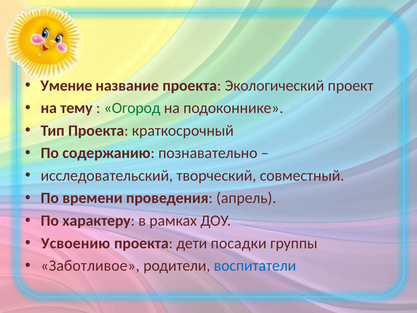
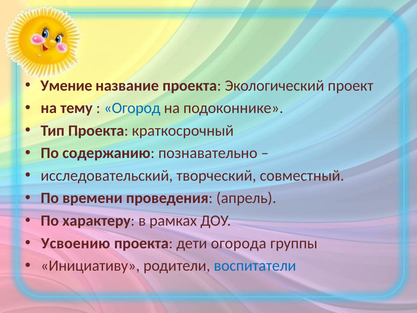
Огород colour: green -> blue
посадки: посадки -> огорода
Заботливое: Заботливое -> Инициативу
